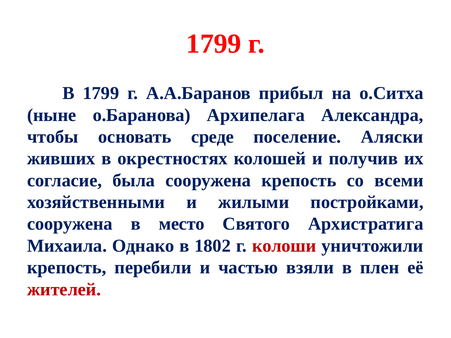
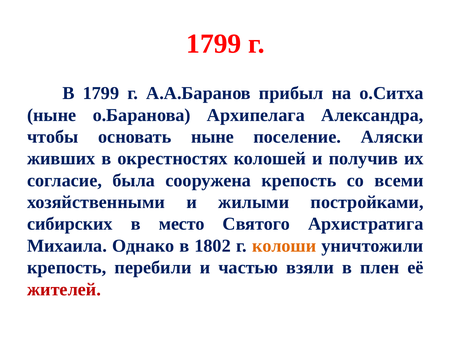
основать среде: среде -> ныне
сооружена at (70, 224): сооружена -> сибирских
колоши colour: red -> orange
